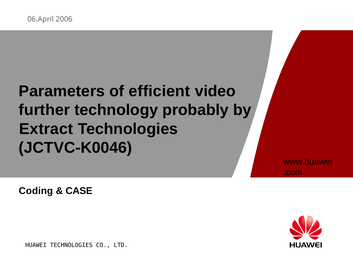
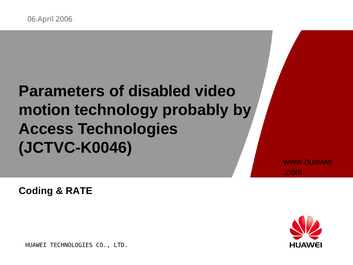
efficient: efficient -> disabled
further: further -> motion
Extract: Extract -> Access
CASE: CASE -> RATE
